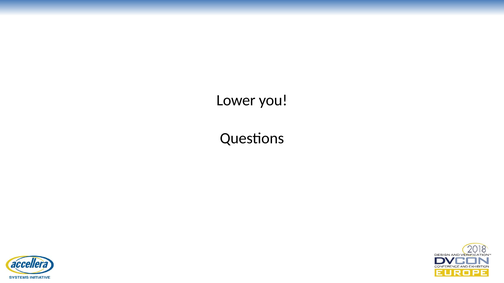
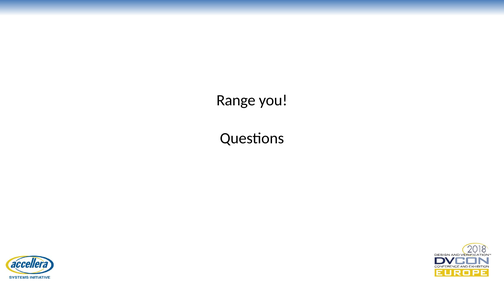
Lower: Lower -> Range
